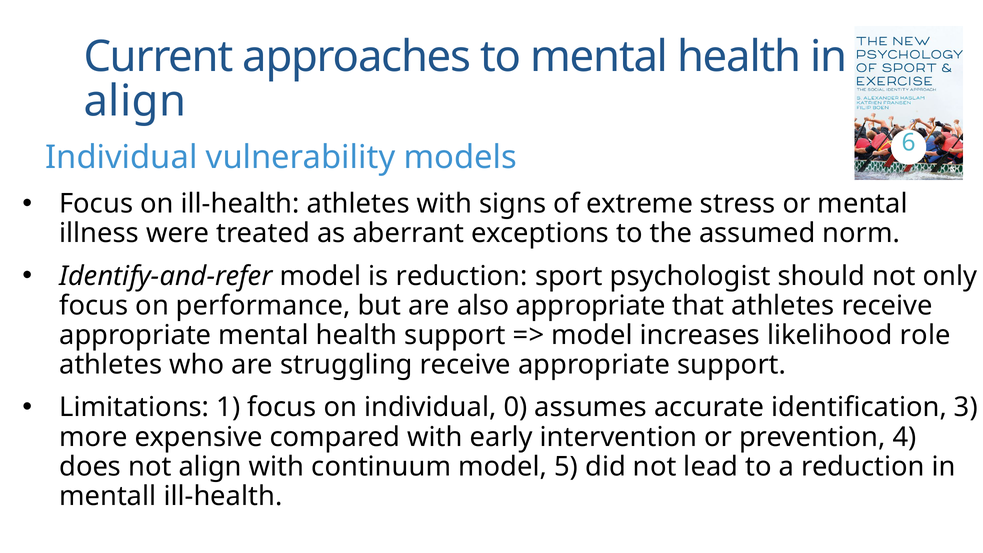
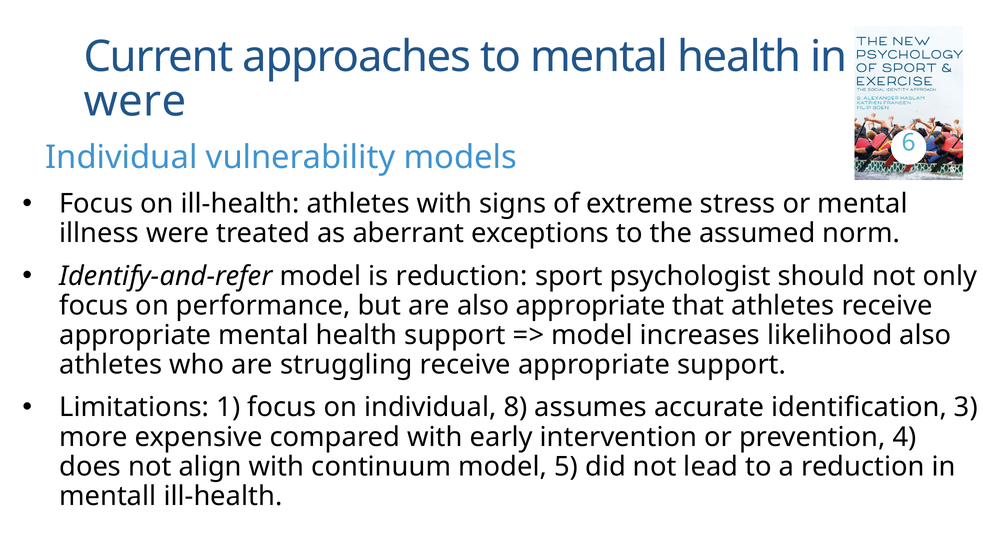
align at (135, 101): align -> were
likelihood role: role -> also
0: 0 -> 8
